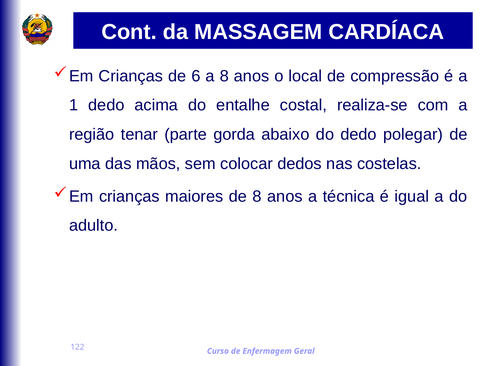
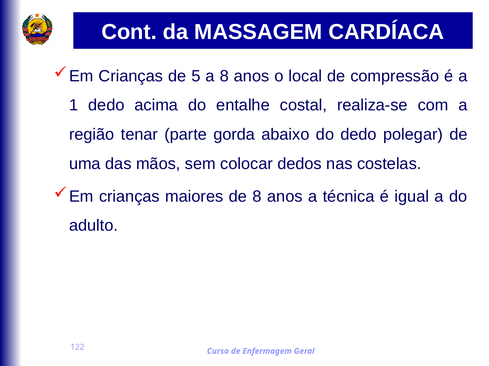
6: 6 -> 5
